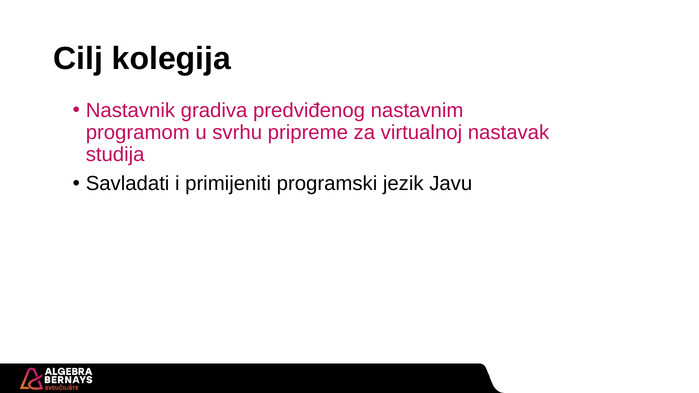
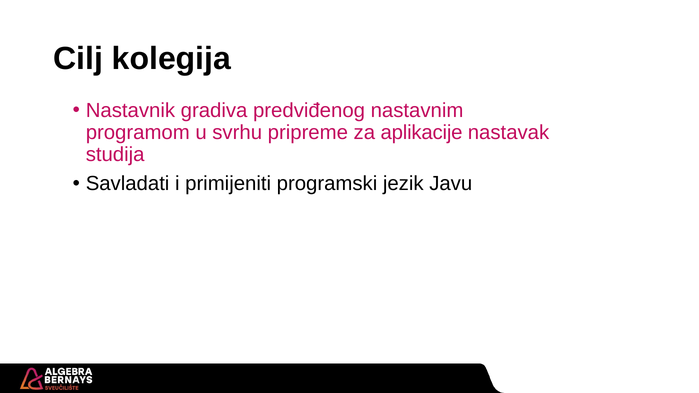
virtualnoj: virtualnoj -> aplikacije
